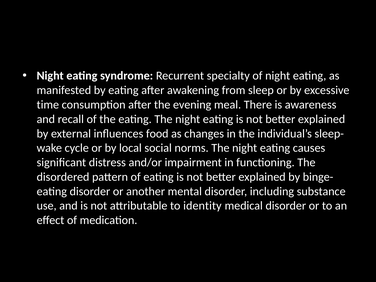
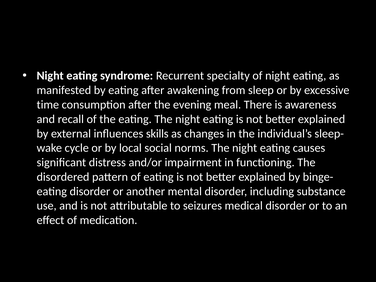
food: food -> skills
identity: identity -> seizures
